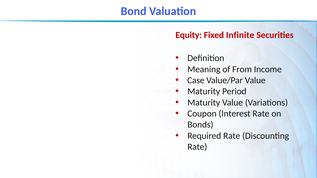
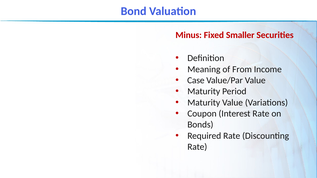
Equity: Equity -> Minus
Infinite: Infinite -> Smaller
